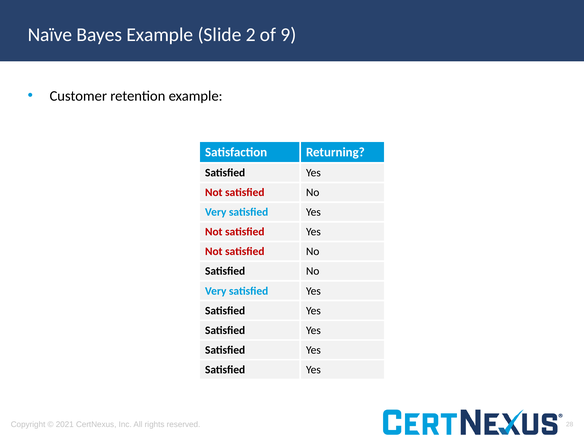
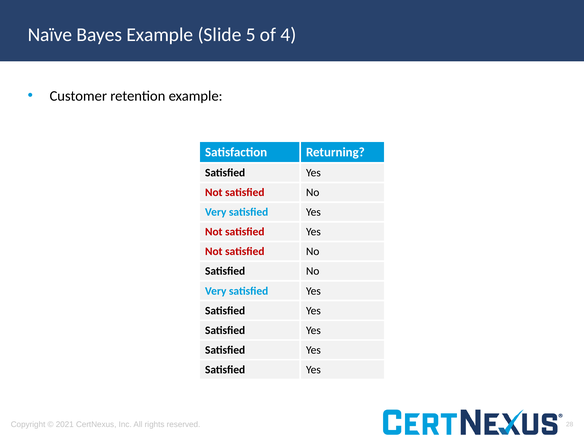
2: 2 -> 5
9: 9 -> 4
